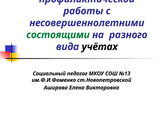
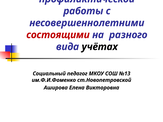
состоящими colour: green -> red
